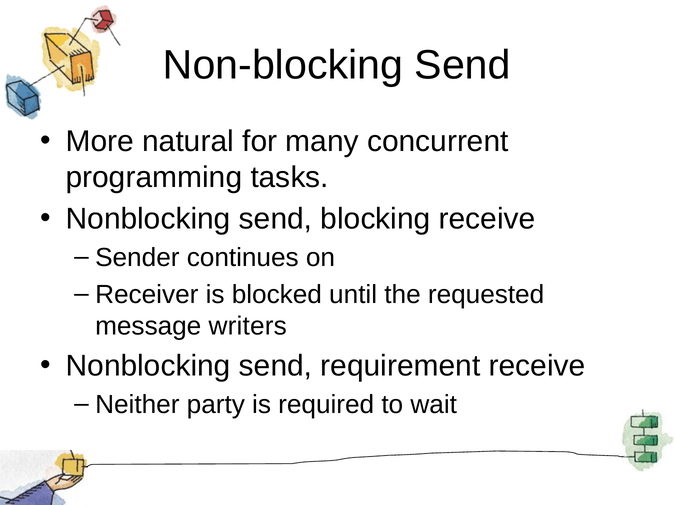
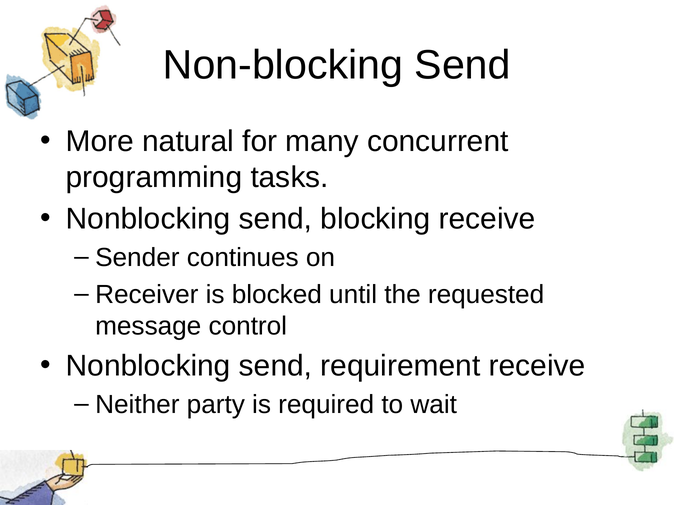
writers: writers -> control
